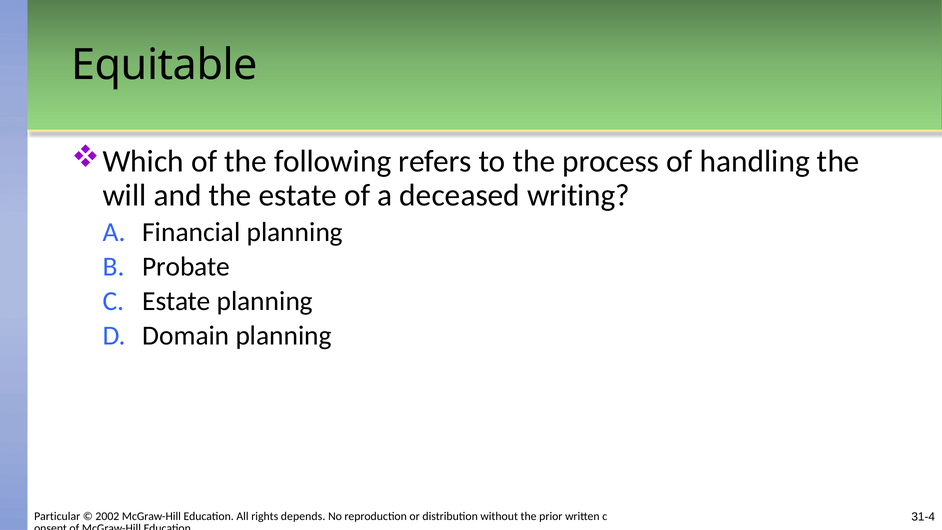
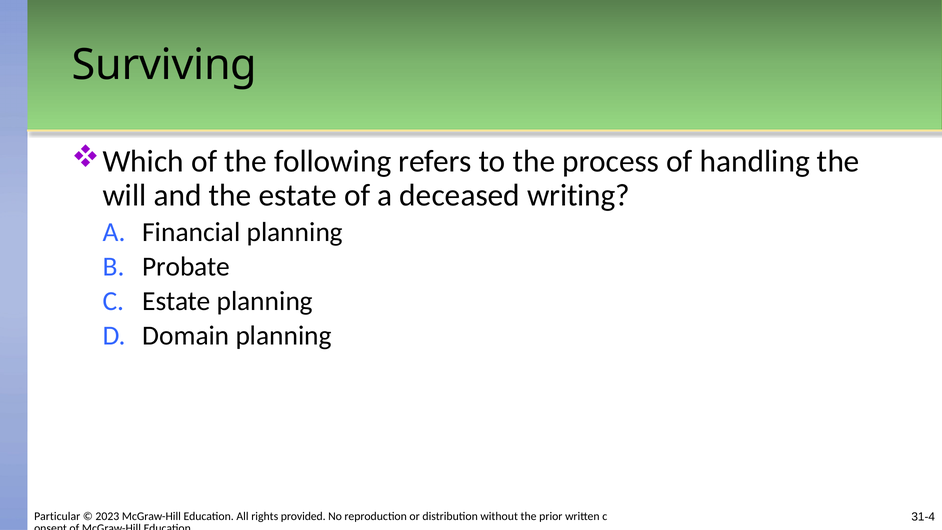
Equitable: Equitable -> Surviving
2002: 2002 -> 2023
depends: depends -> provided
